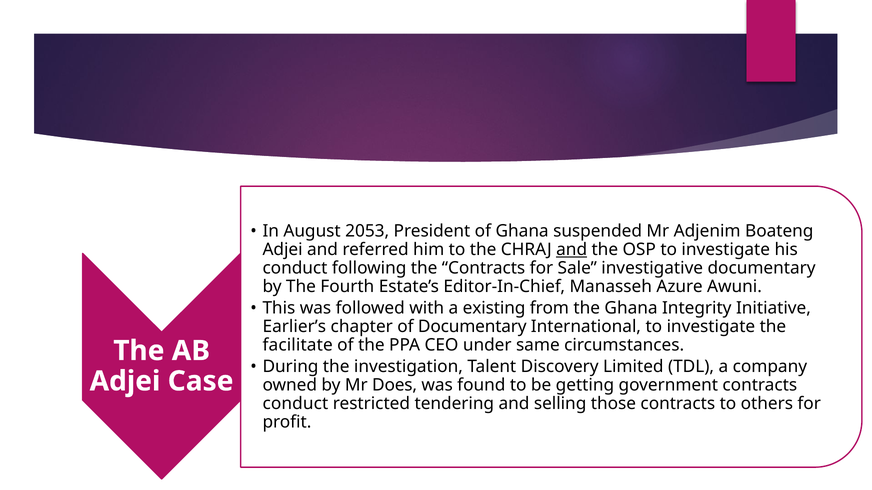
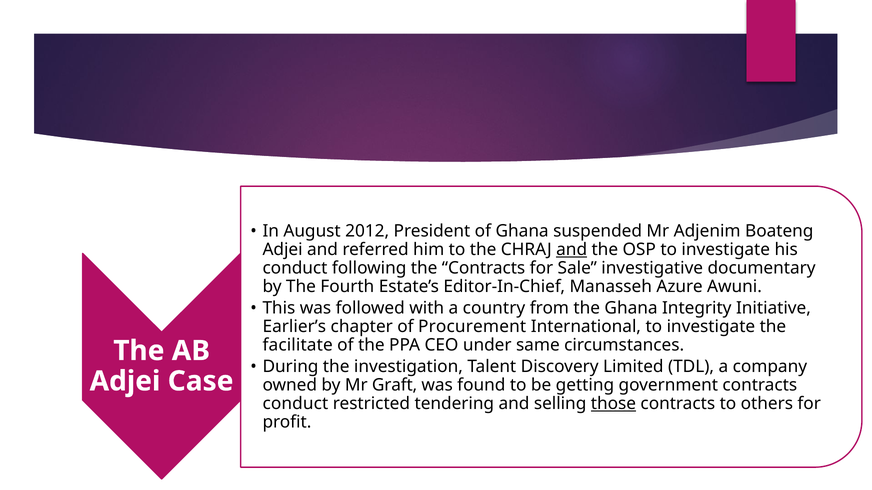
2053: 2053 -> 2012
existing: existing -> country
of Documentary: Documentary -> Procurement
Does: Does -> Graft
those underline: none -> present
